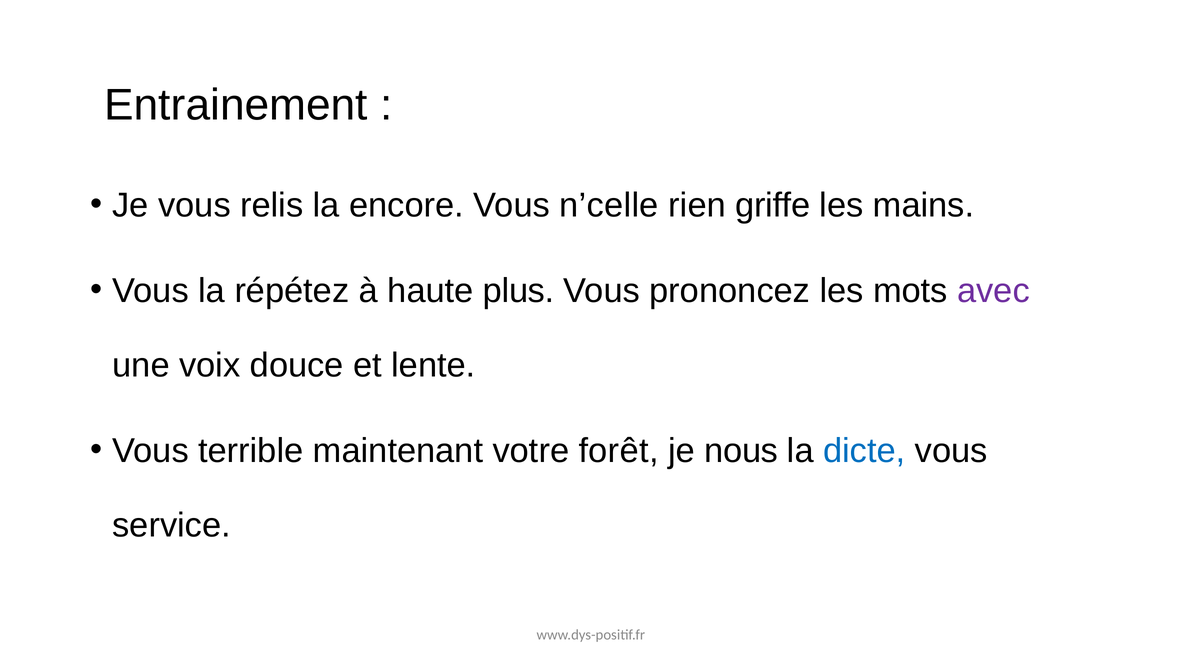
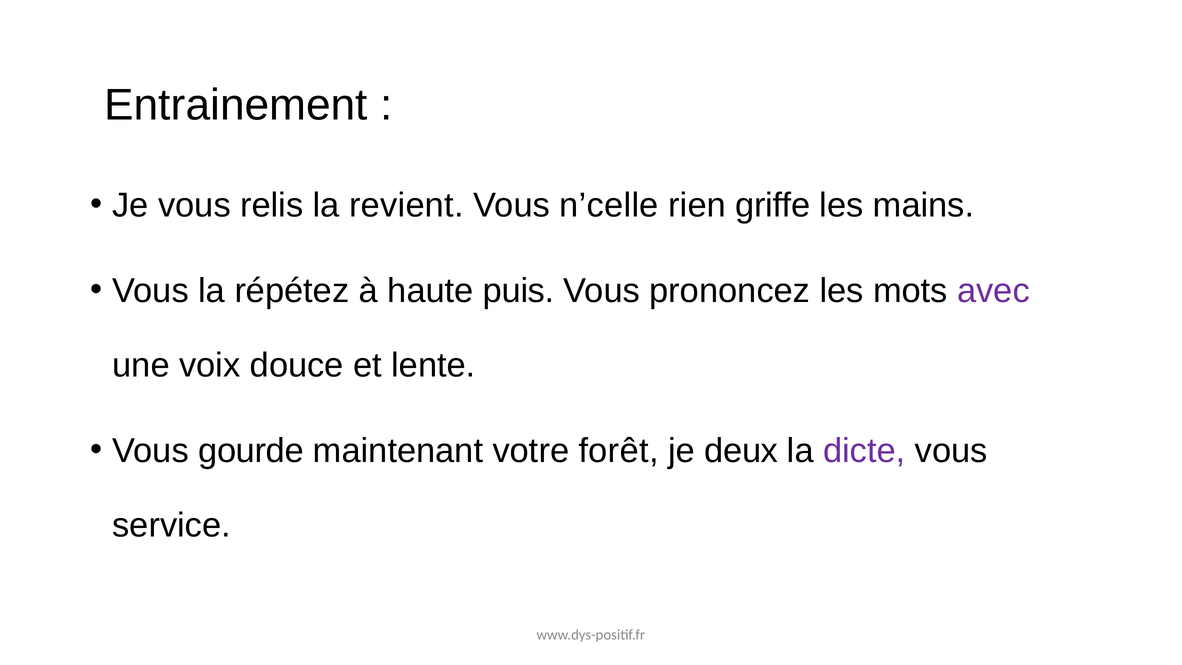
encore: encore -> revient
plus: plus -> puis
terrible: terrible -> gourde
nous: nous -> deux
dicte colour: blue -> purple
